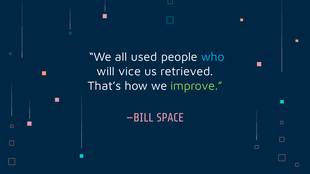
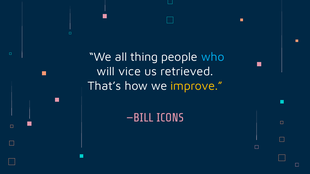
used: used -> thing
improve colour: light green -> yellow
SPACE: SPACE -> ICONS
